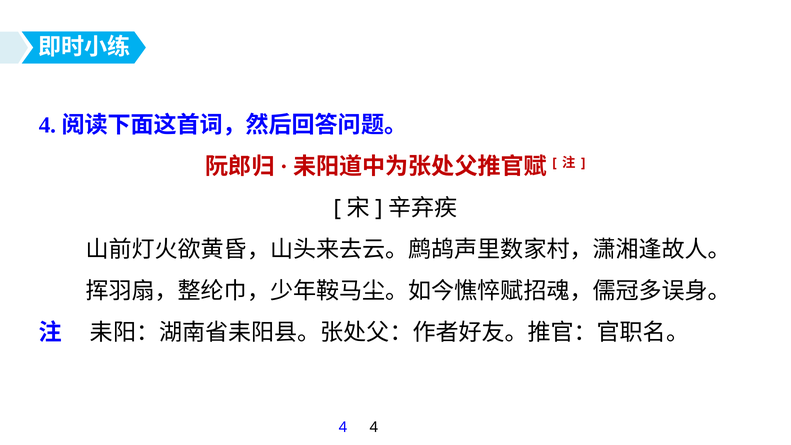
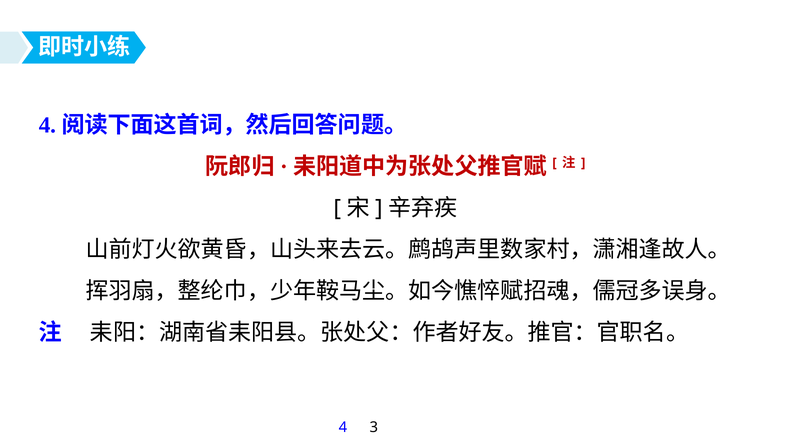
4 4: 4 -> 3
